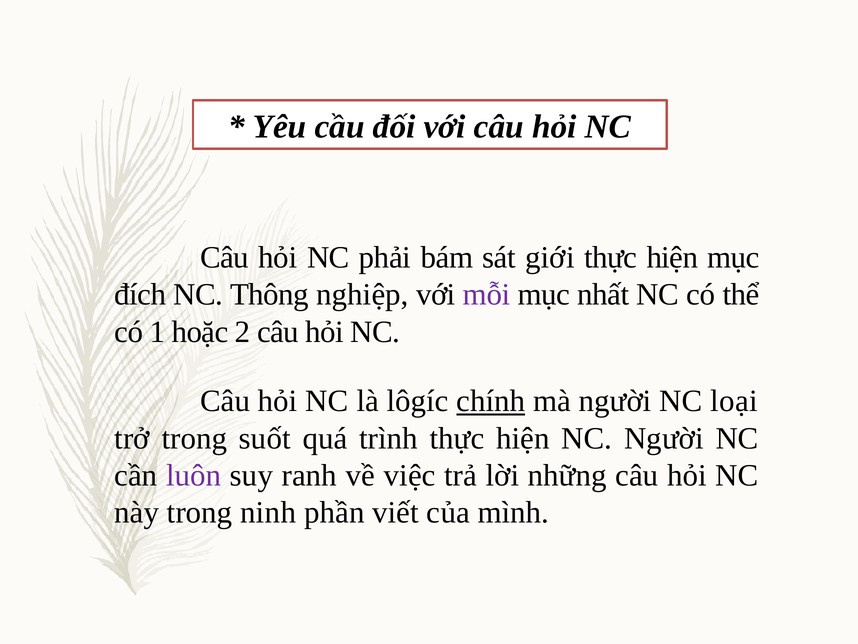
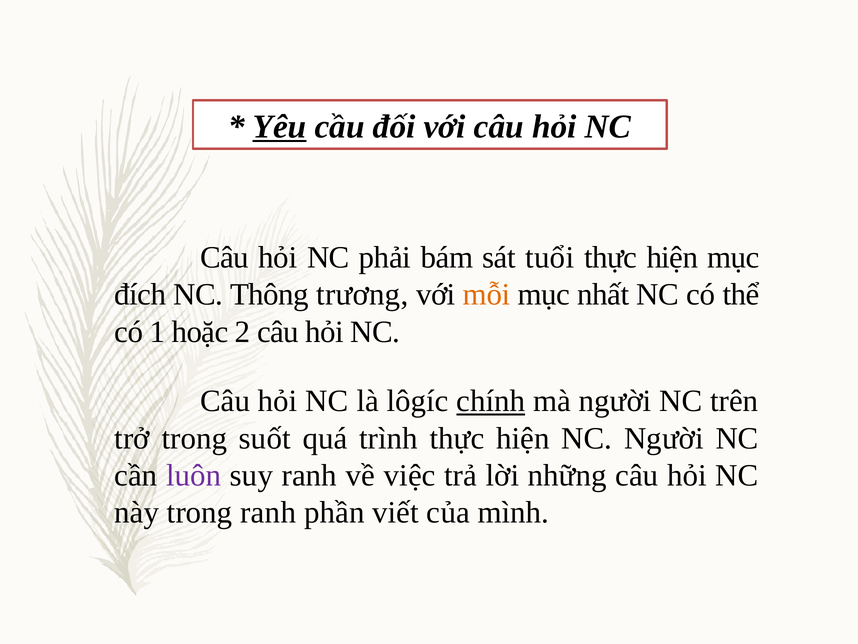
Yêu underline: none -> present
giới: giới -> tuổi
nghiệp: nghiệp -> trương
mỗi colour: purple -> orange
loại: loại -> trên
trong ninh: ninh -> ranh
